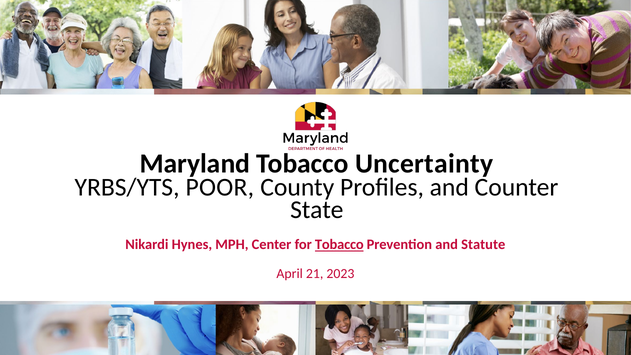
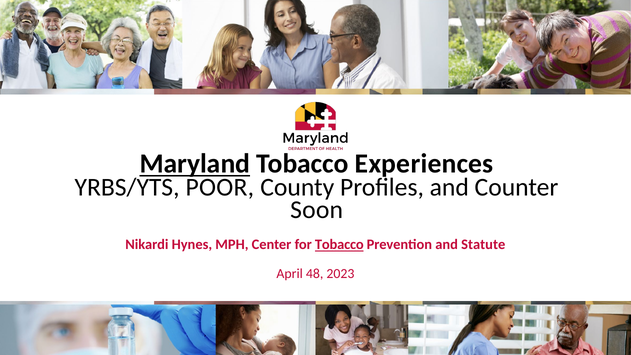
Maryland underline: none -> present
Uncertainty: Uncertainty -> Experiences
State: State -> Soon
21: 21 -> 48
